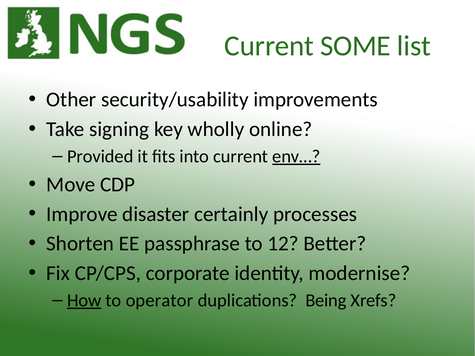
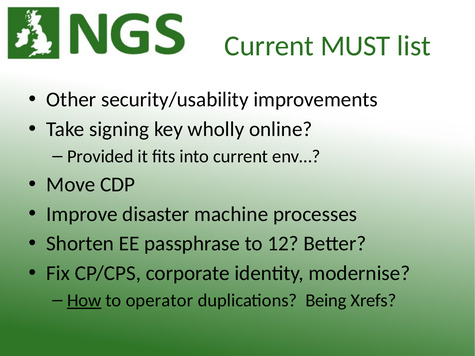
SOME: SOME -> MUST
env… underline: present -> none
certainly: certainly -> machine
